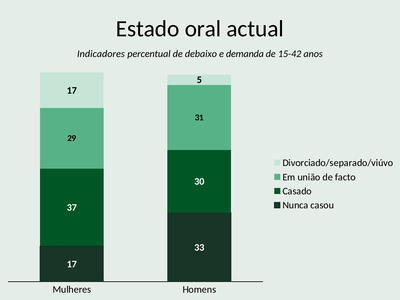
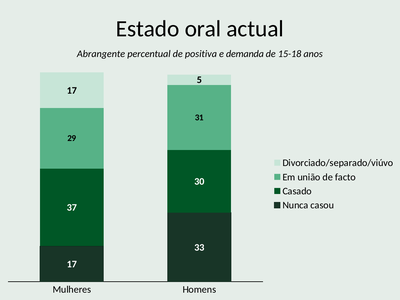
Indicadores: Indicadores -> Abrangente
debaixo: debaixo -> positiva
15-42: 15-42 -> 15-18
